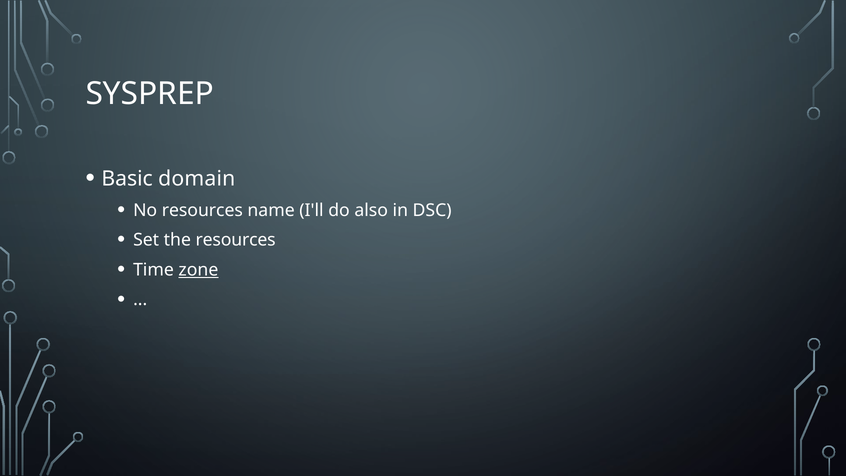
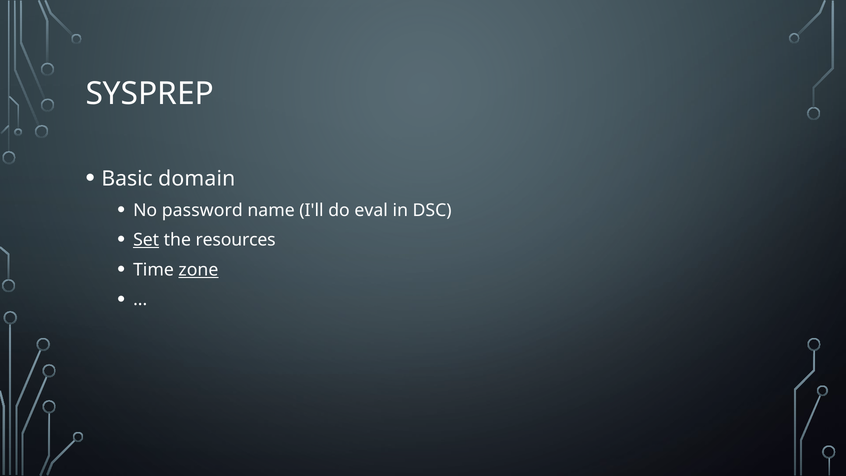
No resources: resources -> password
also: also -> eval
Set underline: none -> present
